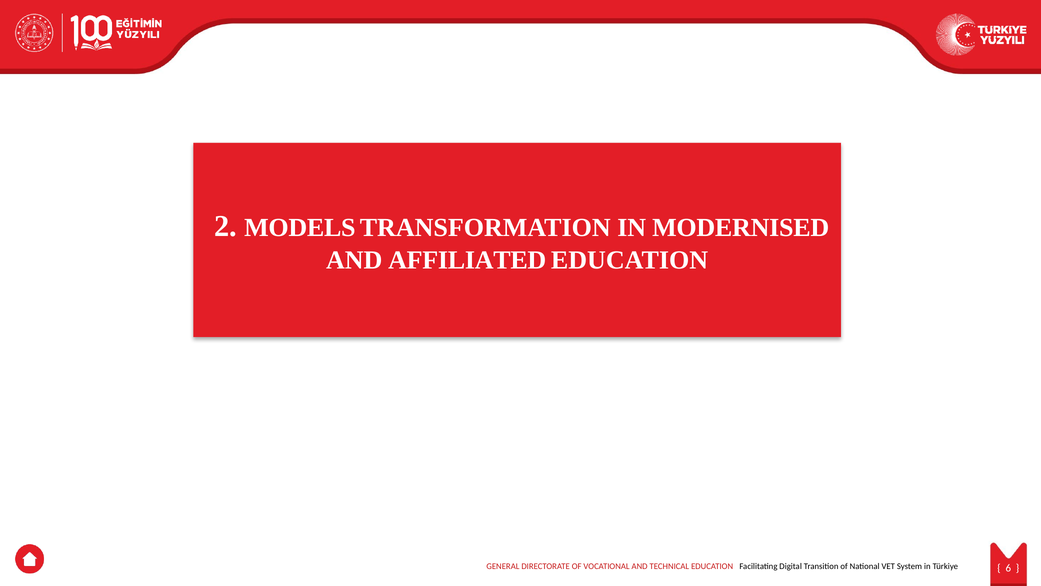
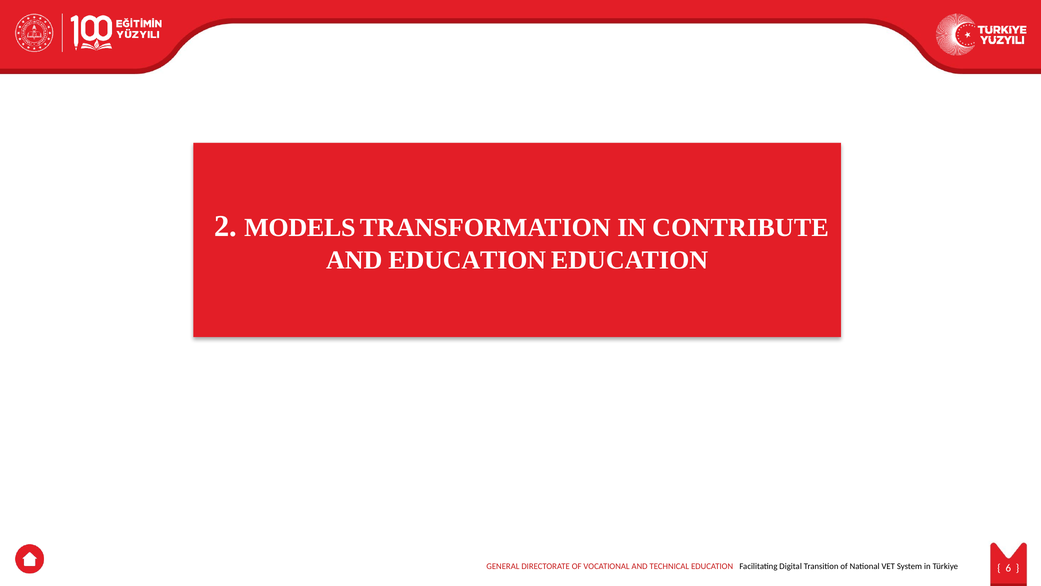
MODERNISED: MODERNISED -> CONTRIBUTE
AND AFFILIATED: AFFILIATED -> EDUCATION
